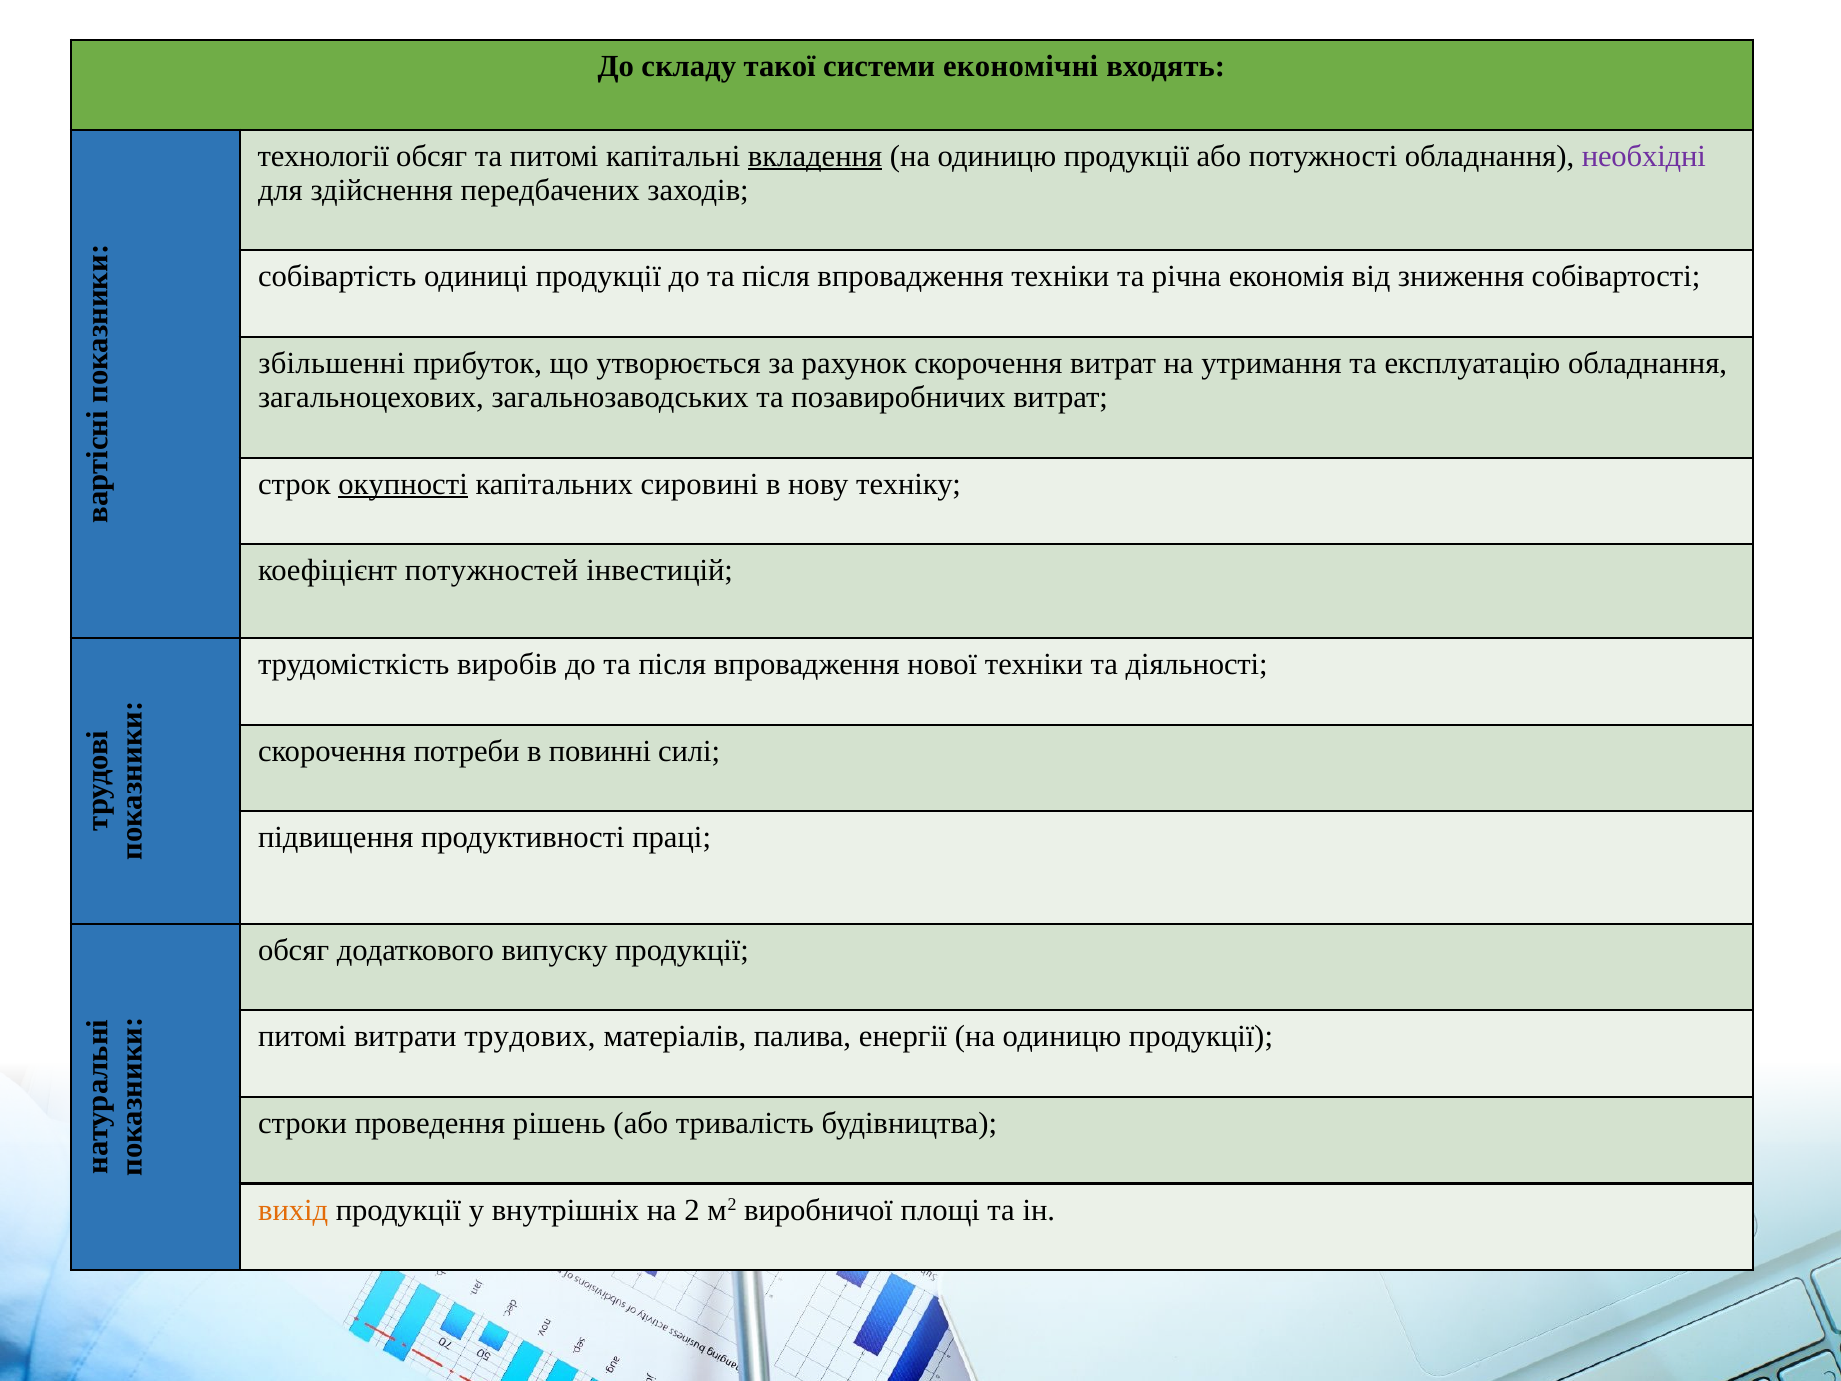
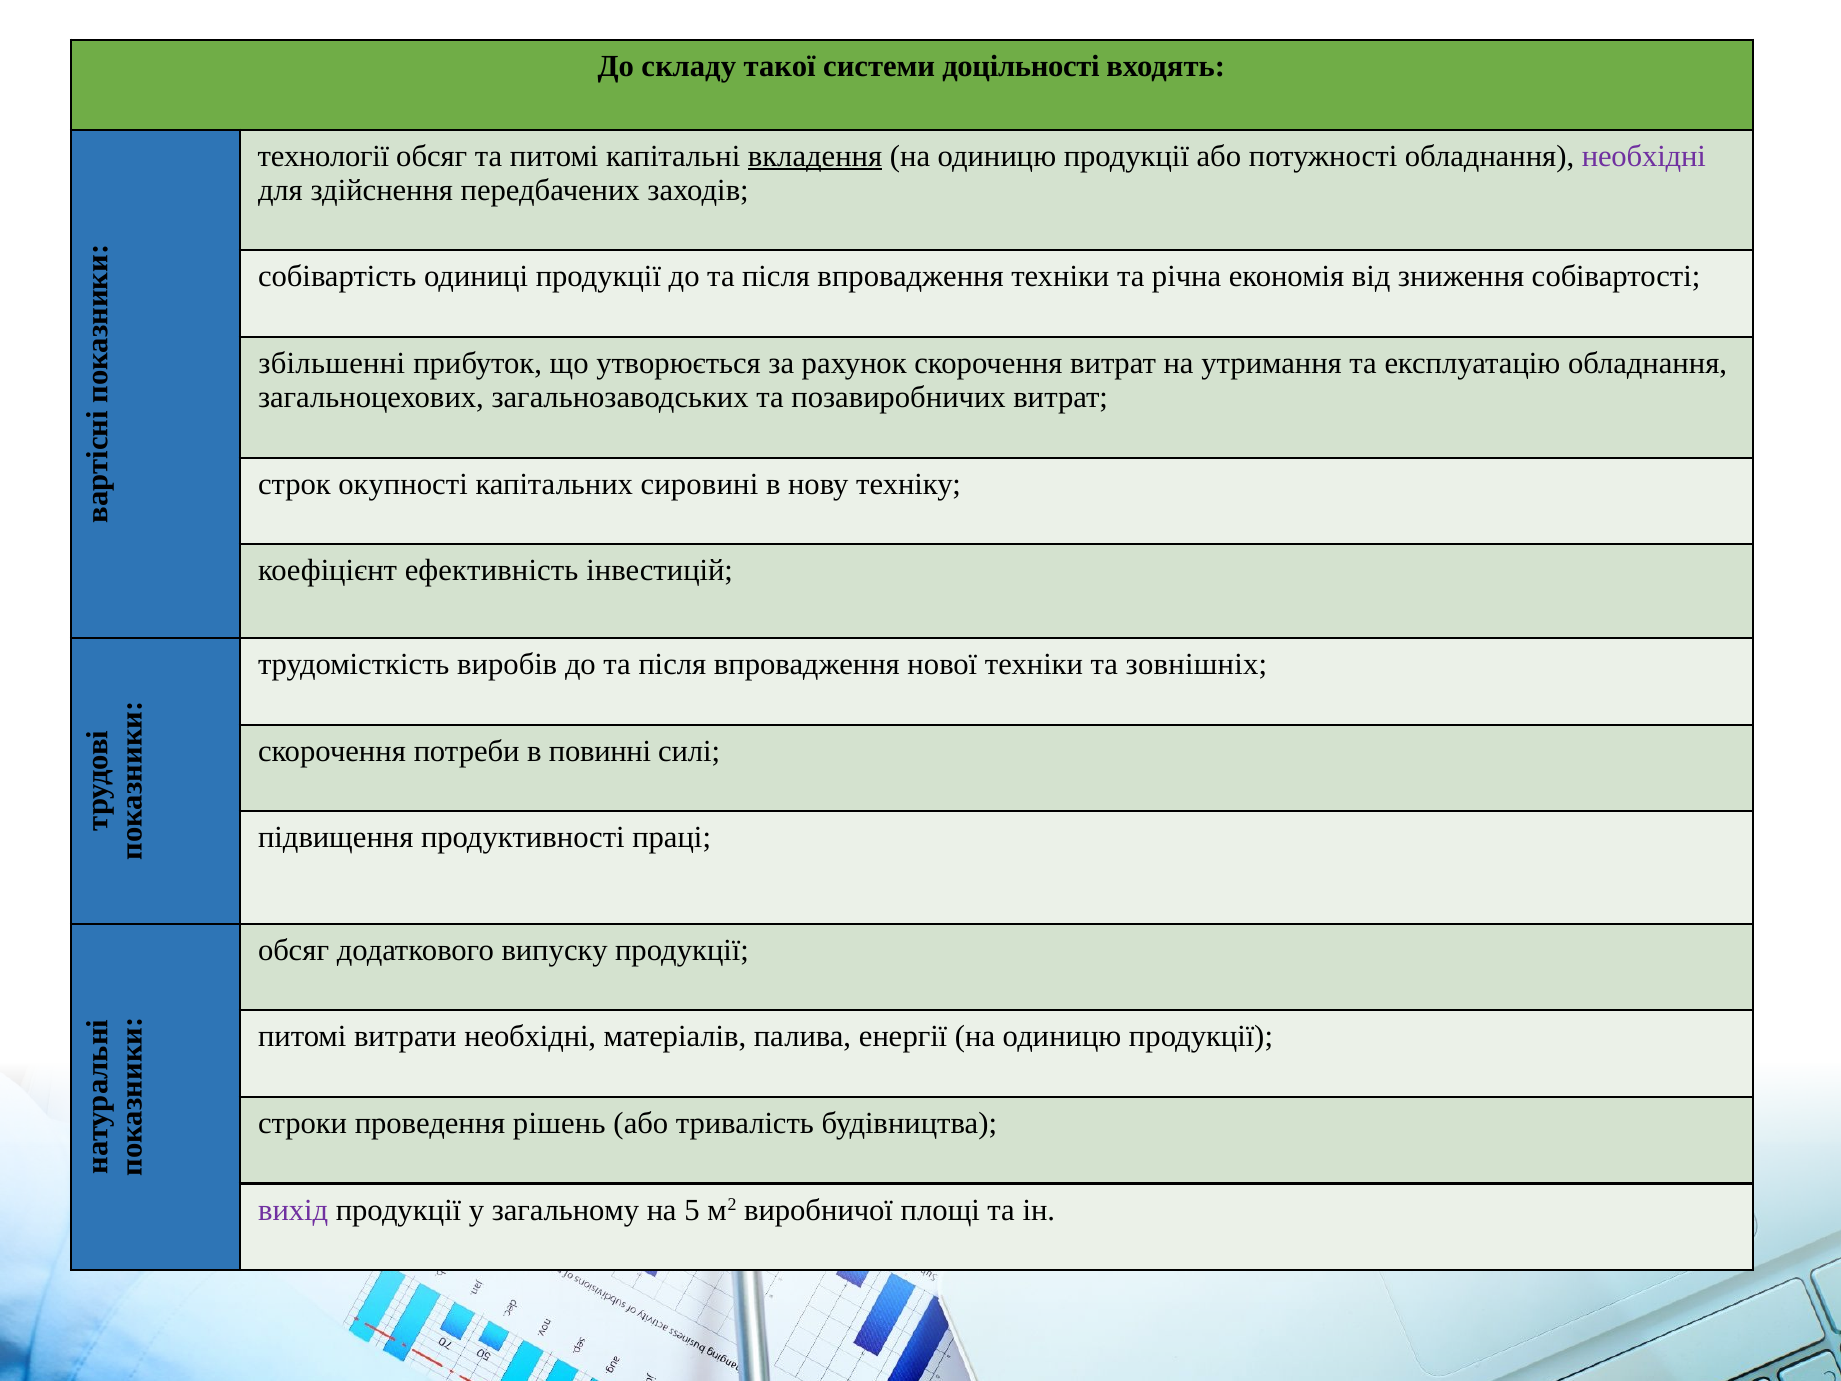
економічні: економічні -> доцільності
окупності underline: present -> none
потужностей: потужностей -> ефективність
діяльності: діяльності -> зовнішніх
витрати трудових: трудових -> необхідні
вихід colour: orange -> purple
внутрішніх: внутрішніх -> загальному
2: 2 -> 5
